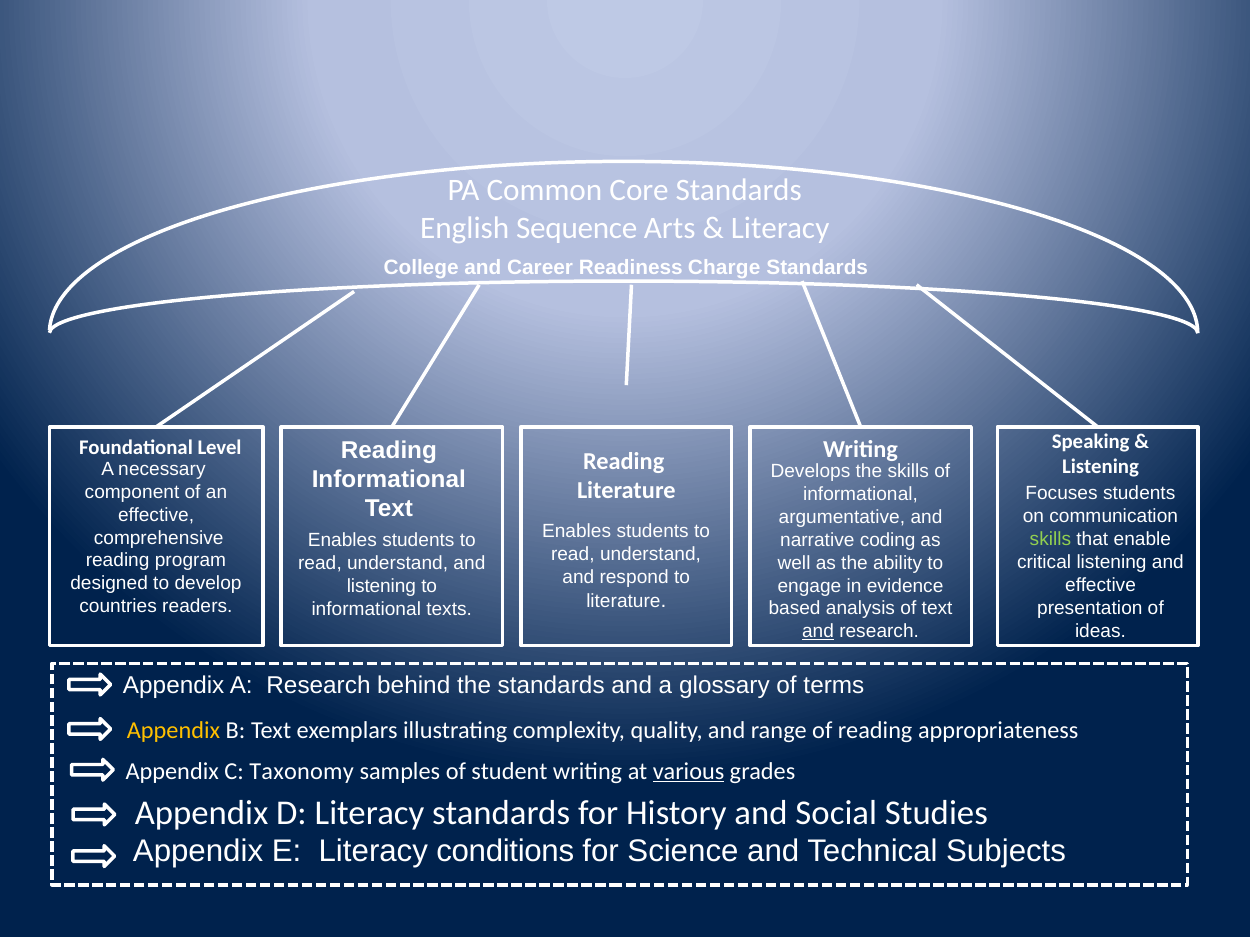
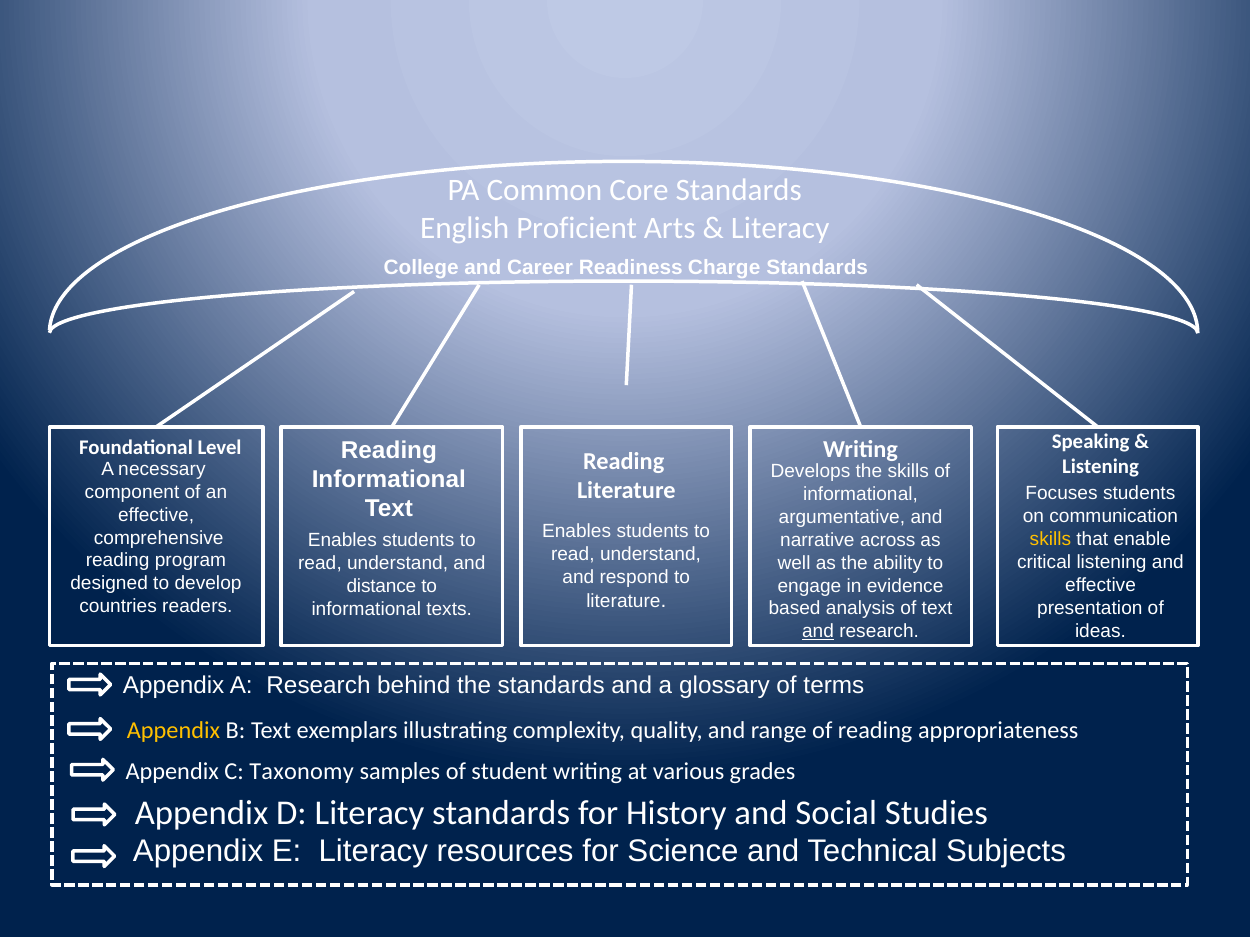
Sequence: Sequence -> Proficient
skills at (1050, 539) colour: light green -> yellow
coding: coding -> across
listening at (381, 587): listening -> distance
various underline: present -> none
conditions: conditions -> resources
